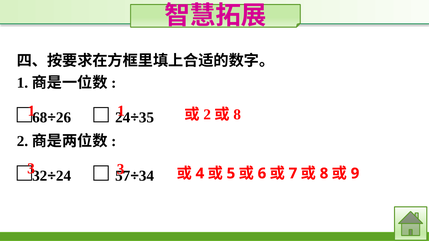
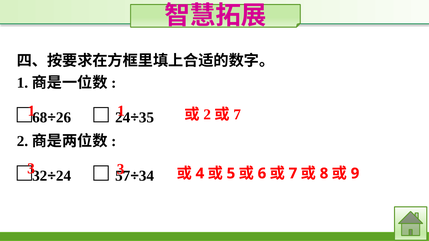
8 at (237, 115): 8 -> 7
